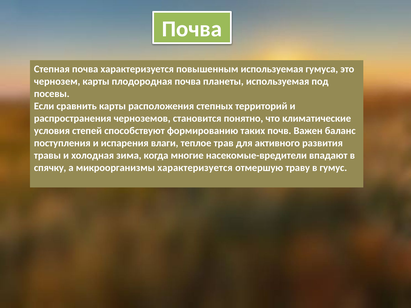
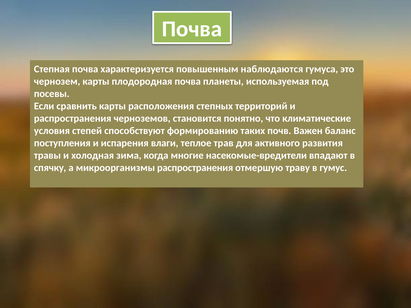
повышенным используемая: используемая -> наблюдаются
микроорганизмы характеризуется: характеризуется -> распространения
